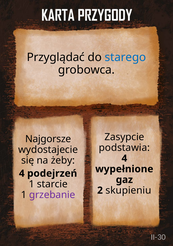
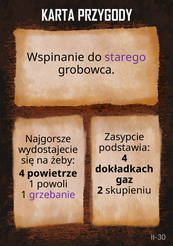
Przyglądać: Przyglądać -> Wspinanie
starego colour: blue -> purple
wypełnione: wypełnione -> dokładkach
podejrzeń: podejrzeń -> powietrze
starcie: starcie -> powoli
